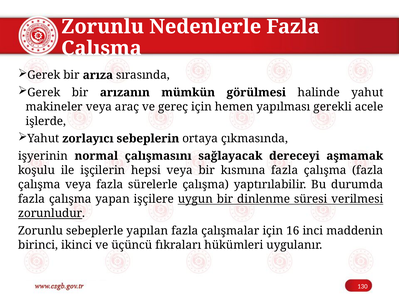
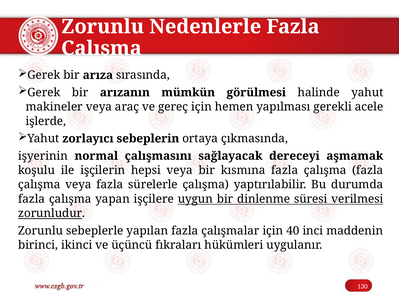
16: 16 -> 40
